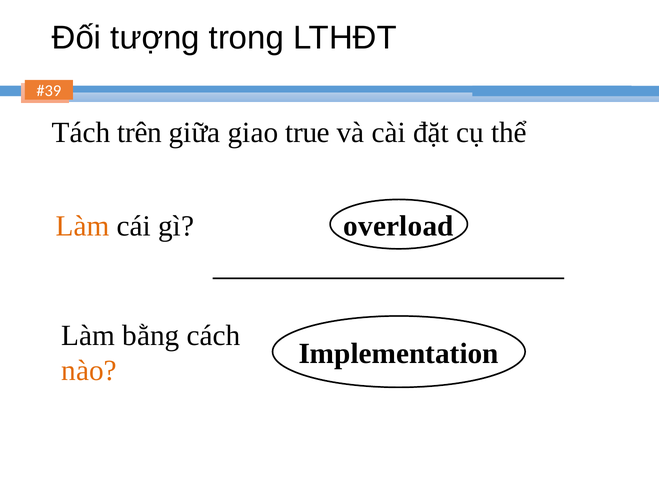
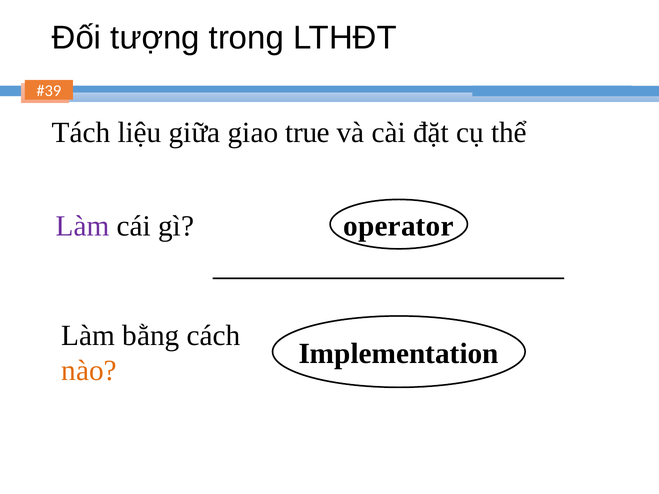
trên: trên -> liệu
Làm at (83, 226) colour: orange -> purple
overload: overload -> operator
